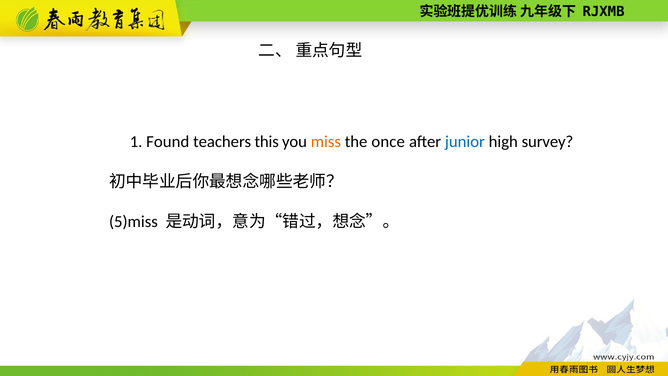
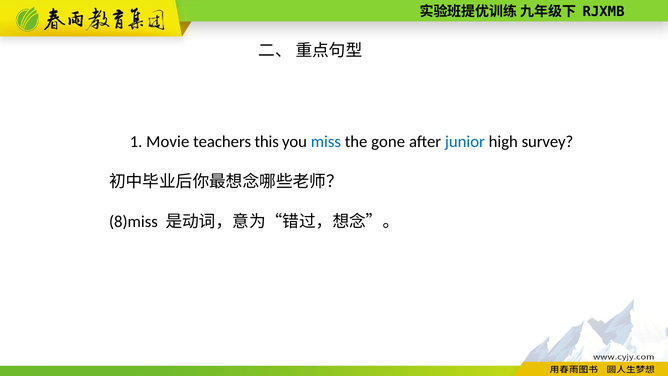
Found: Found -> Movie
miss colour: orange -> blue
once: once -> gone
5)miss: 5)miss -> 8)miss
